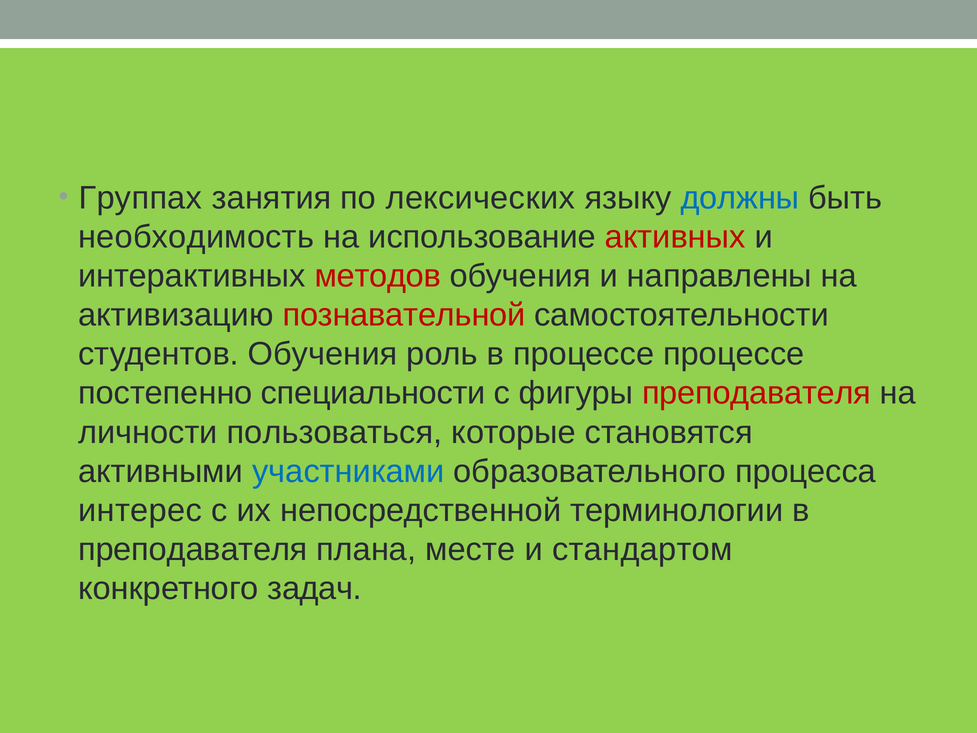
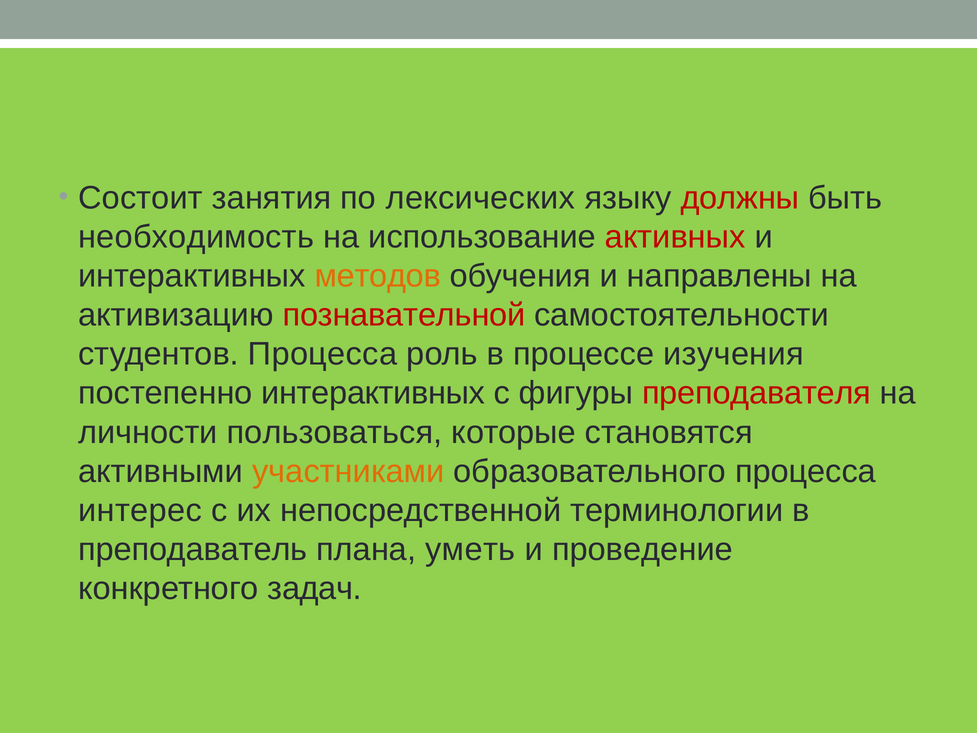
Группах: Группах -> Состоит
должны colour: blue -> red
методов colour: red -> orange
студентов Обучения: Обучения -> Процесса
процессе процессе: процессе -> изучения
постепенно специальности: специальности -> интерактивных
участниками colour: blue -> orange
преподавателя at (193, 549): преподавателя -> преподаватель
месте: месте -> уметь
стандартом: стандартом -> проведение
